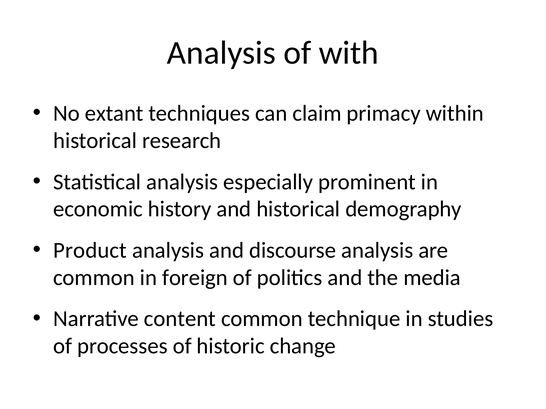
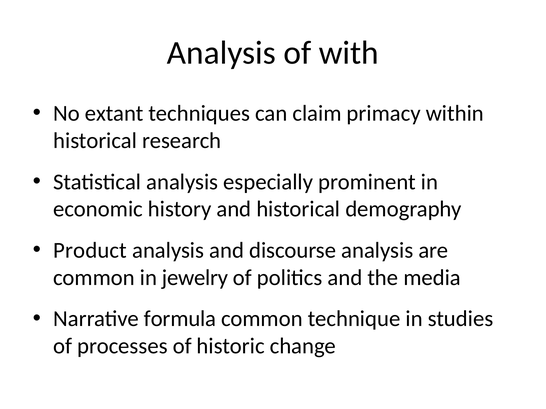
foreign: foreign -> jewelry
content: content -> formula
